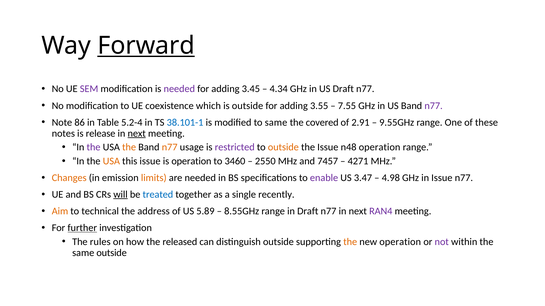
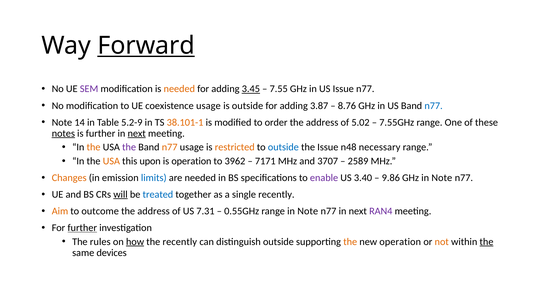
needed at (179, 89) colour: purple -> orange
3.45 underline: none -> present
4.34: 4.34 -> 7.55
US Draft: Draft -> Issue
coexistence which: which -> usage
3.55: 3.55 -> 3.87
7.55: 7.55 -> 8.76
n77 at (434, 106) colour: purple -> blue
86: 86 -> 14
5.2-4: 5.2-4 -> 5.2-9
38.101-1 colour: blue -> orange
to same: same -> order
covered at (322, 123): covered -> address
2.91: 2.91 -> 5.02
9.55GHz: 9.55GHz -> 7.55GHz
notes underline: none -> present
is release: release -> further
the at (94, 147) colour: purple -> orange
the at (129, 147) colour: orange -> purple
restricted colour: purple -> orange
outside at (283, 147) colour: orange -> blue
n48 operation: operation -> necessary
this issue: issue -> upon
3460: 3460 -> 3962
2550: 2550 -> 7171
7457: 7457 -> 3707
4271: 4271 -> 2589
limits colour: orange -> blue
3.47: 3.47 -> 3.40
4.98: 4.98 -> 9.86
GHz in Issue: Issue -> Note
technical: technical -> outcome
5.89: 5.89 -> 7.31
8.55GHz: 8.55GHz -> 0.55GHz
range in Draft: Draft -> Note
how underline: none -> present
the released: released -> recently
not colour: purple -> orange
the at (487, 242) underline: none -> present
same outside: outside -> devices
